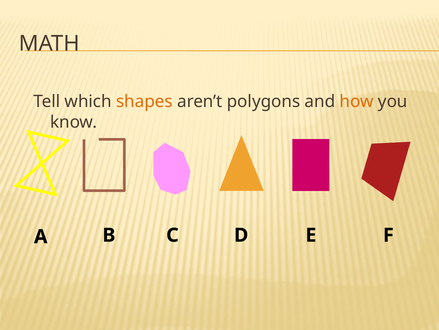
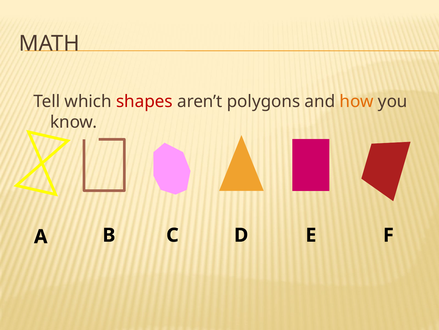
shapes colour: orange -> red
